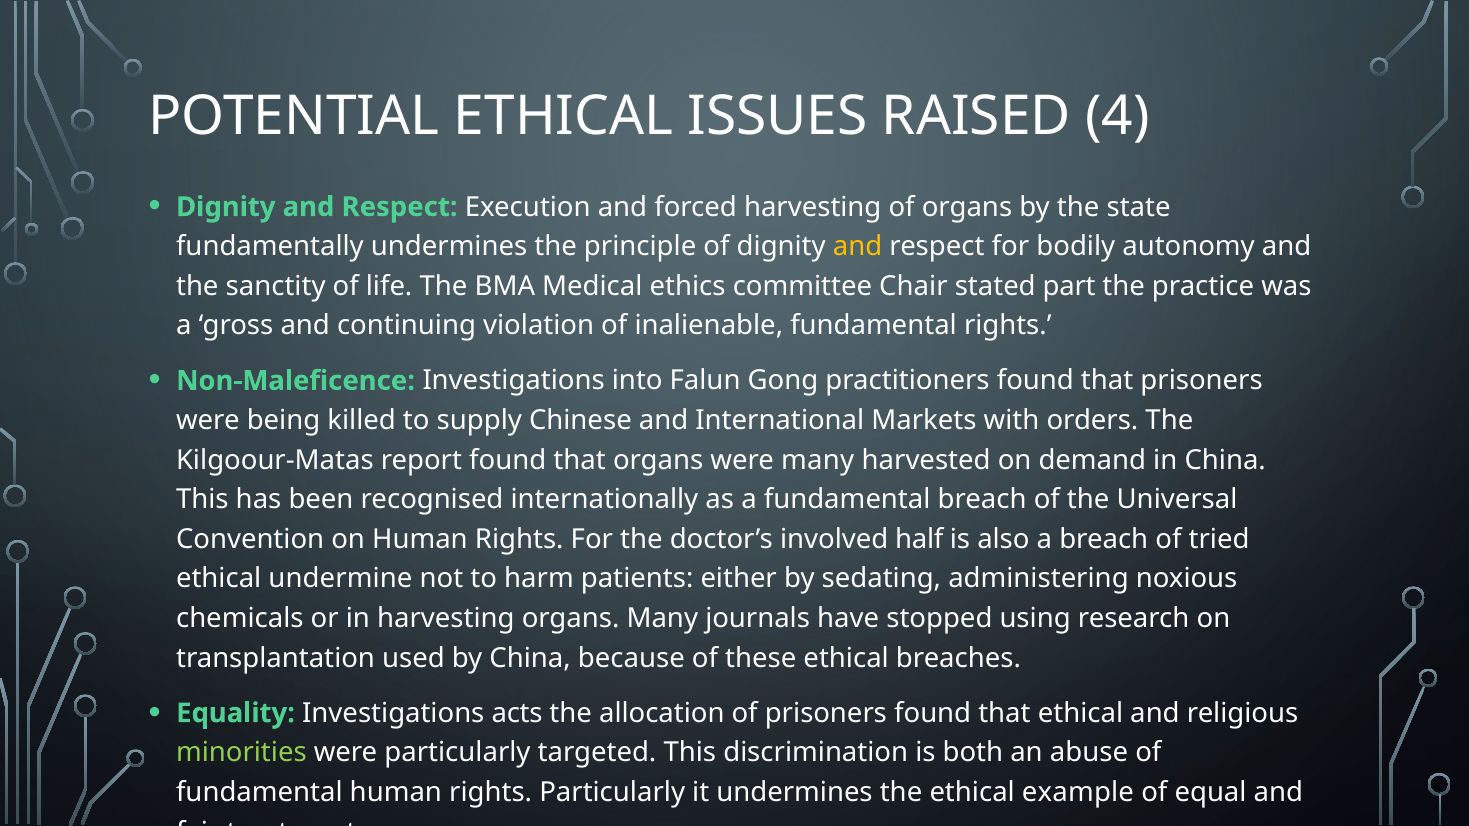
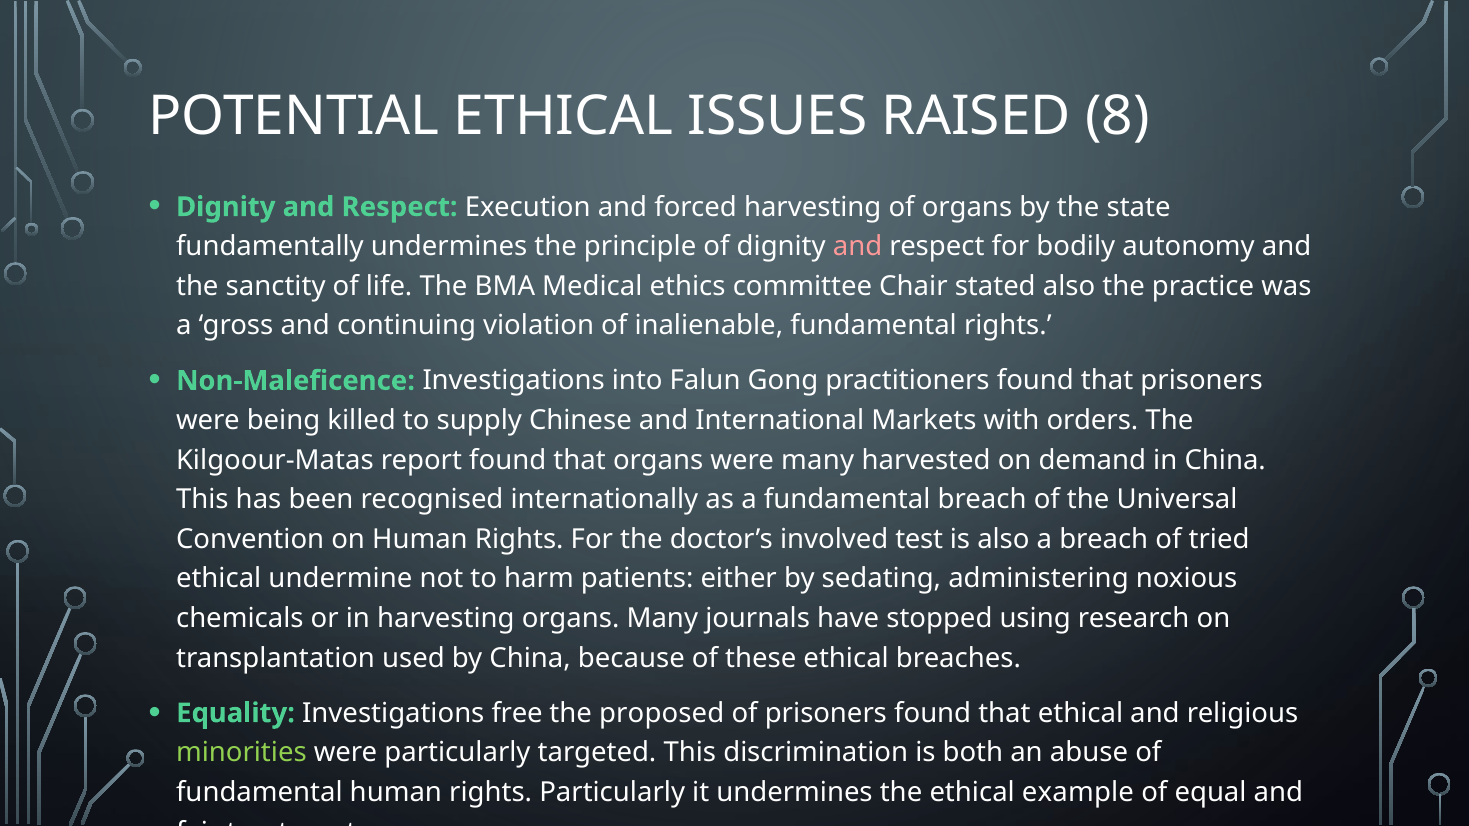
4: 4 -> 8
and at (858, 247) colour: yellow -> pink
stated part: part -> also
half: half -> test
acts: acts -> free
allocation: allocation -> proposed
